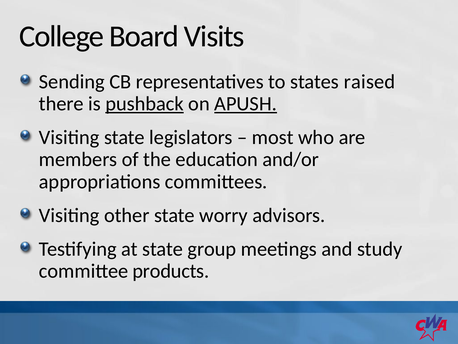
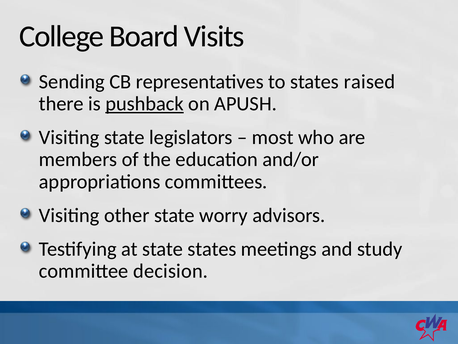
APUSH underline: present -> none
state group: group -> states
products: products -> decision
